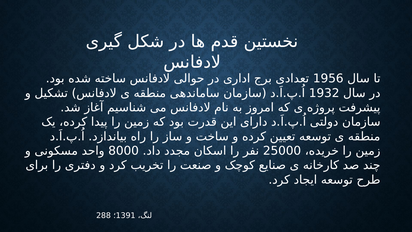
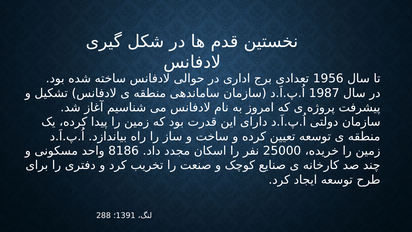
1932: 1932 -> 1987
8000: 8000 -> 8186
